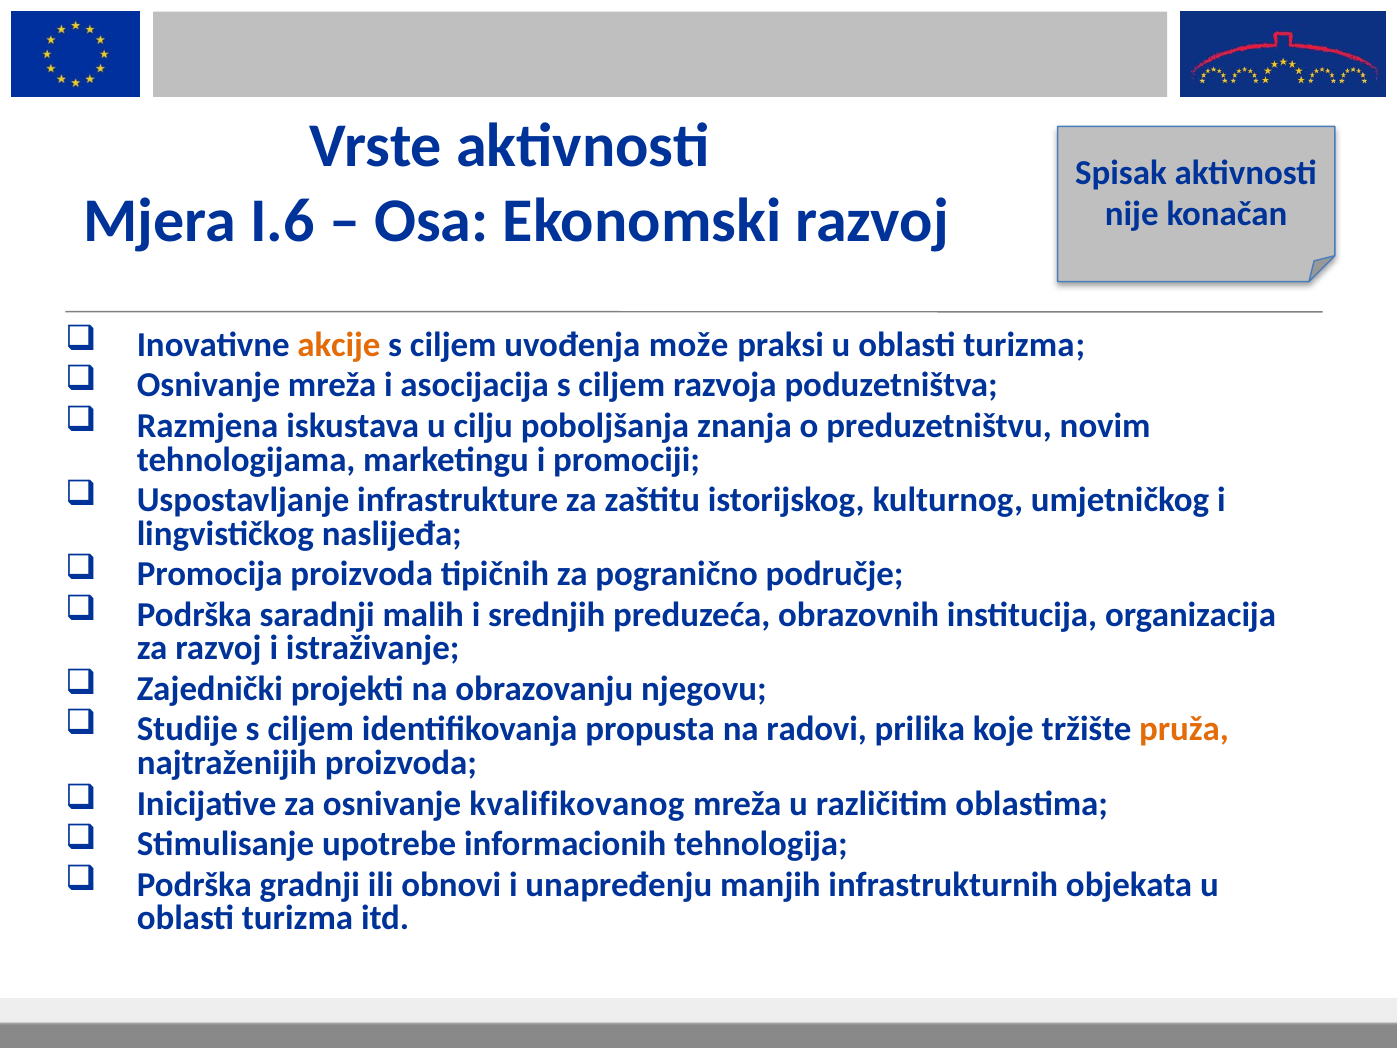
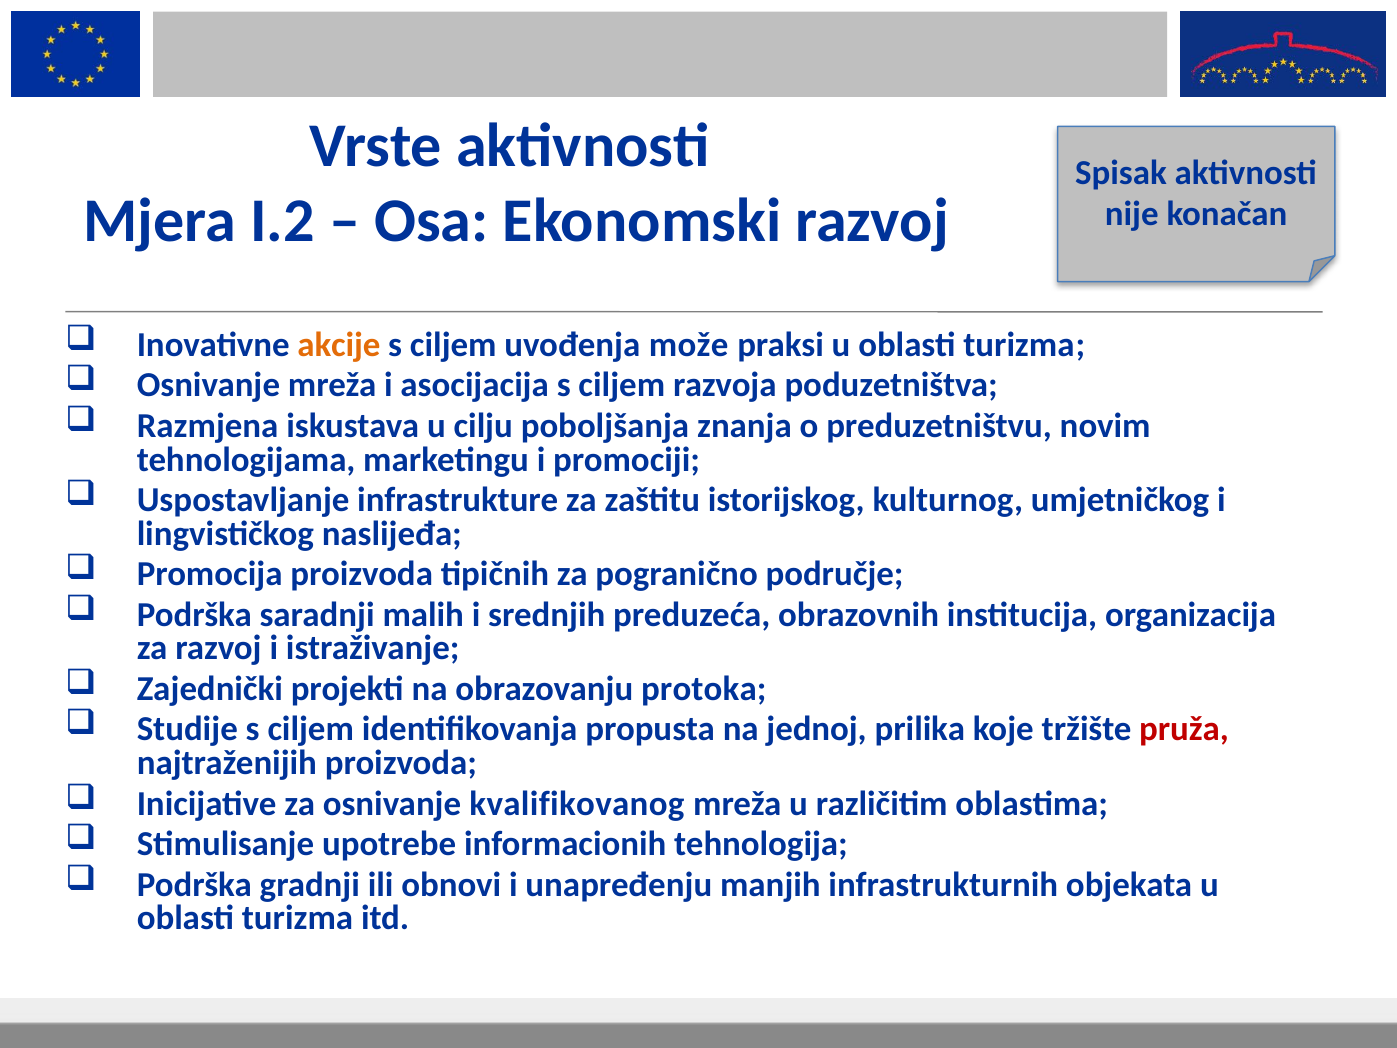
I.6: I.6 -> I.2
njegovu: njegovu -> protoka
radovi: radovi -> jednoj
pruža colour: orange -> red
